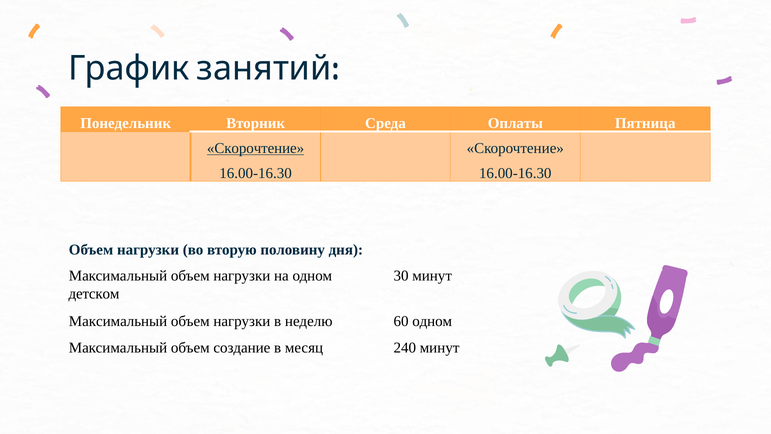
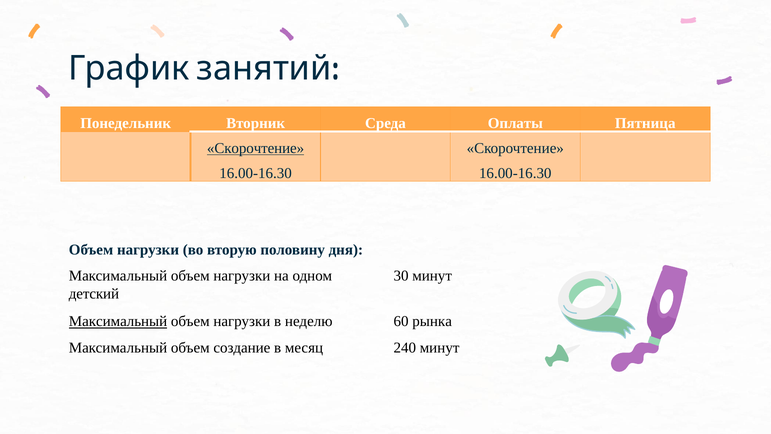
детском: детском -> детский
Максимальный at (118, 321) underline: none -> present
60 одном: одном -> рынка
